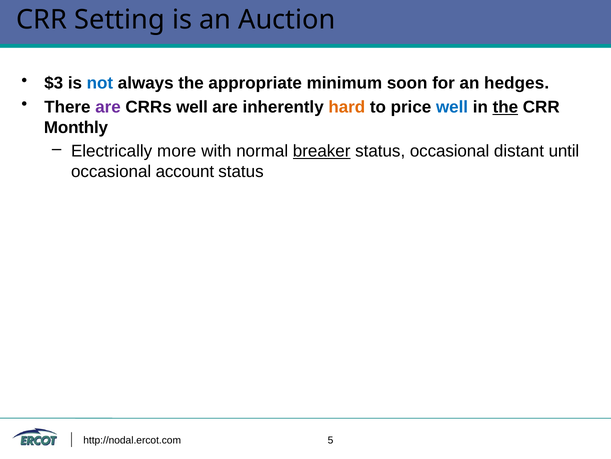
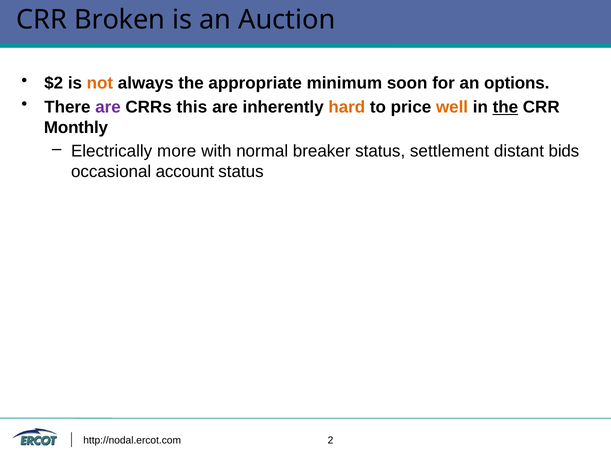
Setting: Setting -> Broken
$3: $3 -> $2
not colour: blue -> orange
hedges: hedges -> options
CRRs well: well -> this
well at (452, 107) colour: blue -> orange
breaker underline: present -> none
status occasional: occasional -> settlement
until: until -> bids
5: 5 -> 2
